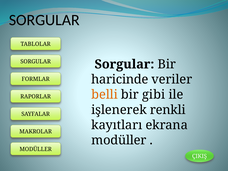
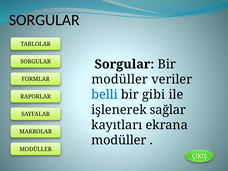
haricinde at (120, 79): haricinde -> modüller
belli colour: orange -> blue
renkli: renkli -> sağlar
